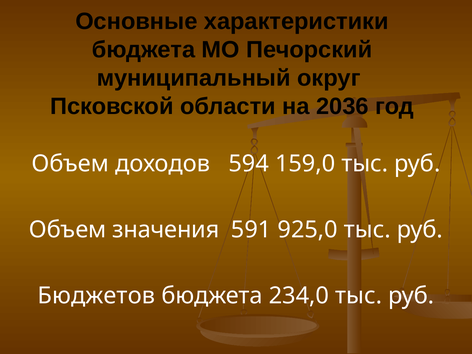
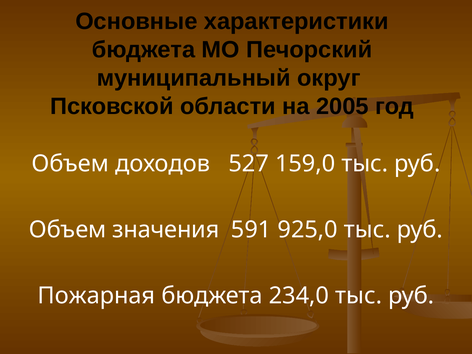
2036: 2036 -> 2005
594: 594 -> 527
Бюджетов: Бюджетов -> Пожарная
